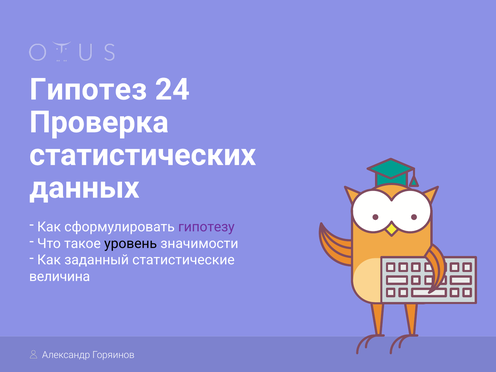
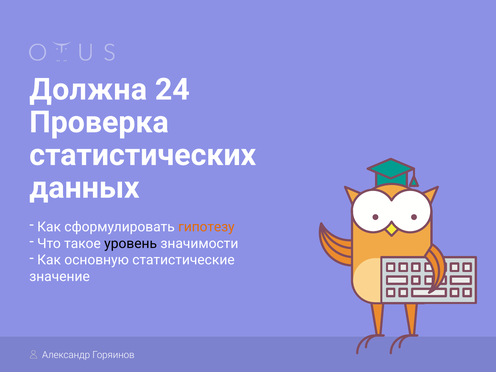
Гипотез: Гипотез -> Должна
гипотезу colour: purple -> orange
заданный: заданный -> основную
величина: величина -> значение
